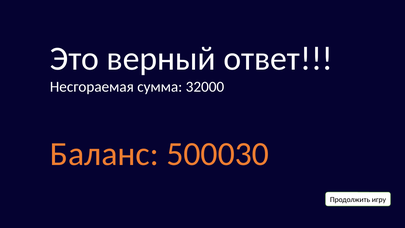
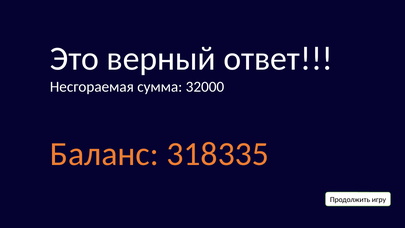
500030: 500030 -> 318335
